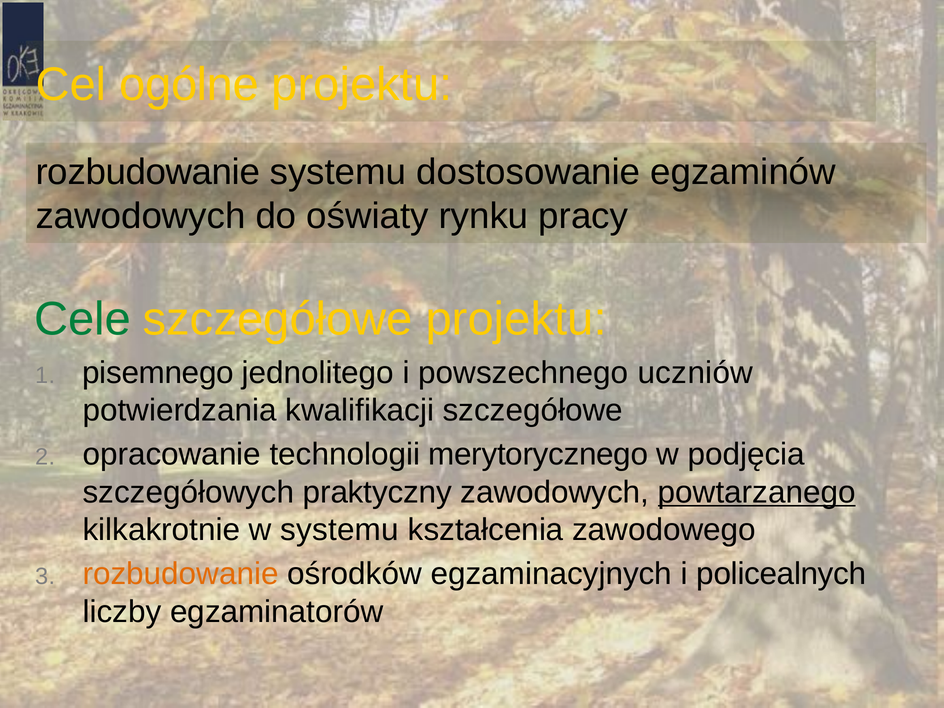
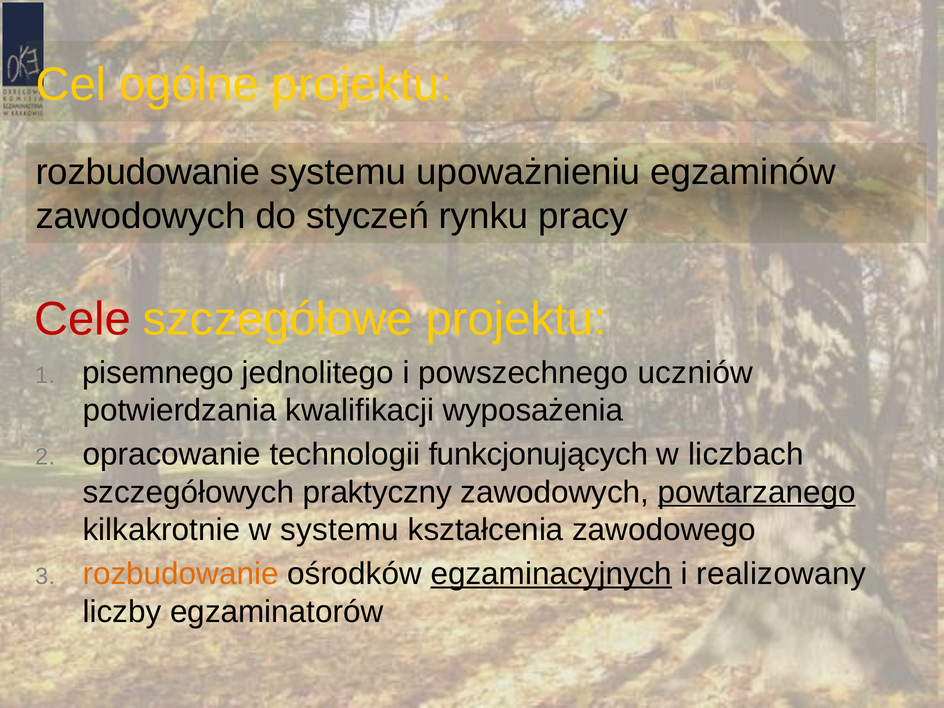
dostosowanie: dostosowanie -> upoważnieniu
oświaty: oświaty -> styczeń
Cele colour: green -> red
kwalifikacji szczegółowe: szczegółowe -> wyposażenia
merytorycznego: merytorycznego -> funkcjonujących
podjęcia: podjęcia -> liczbach
egzaminacyjnych underline: none -> present
policealnych: policealnych -> realizowany
